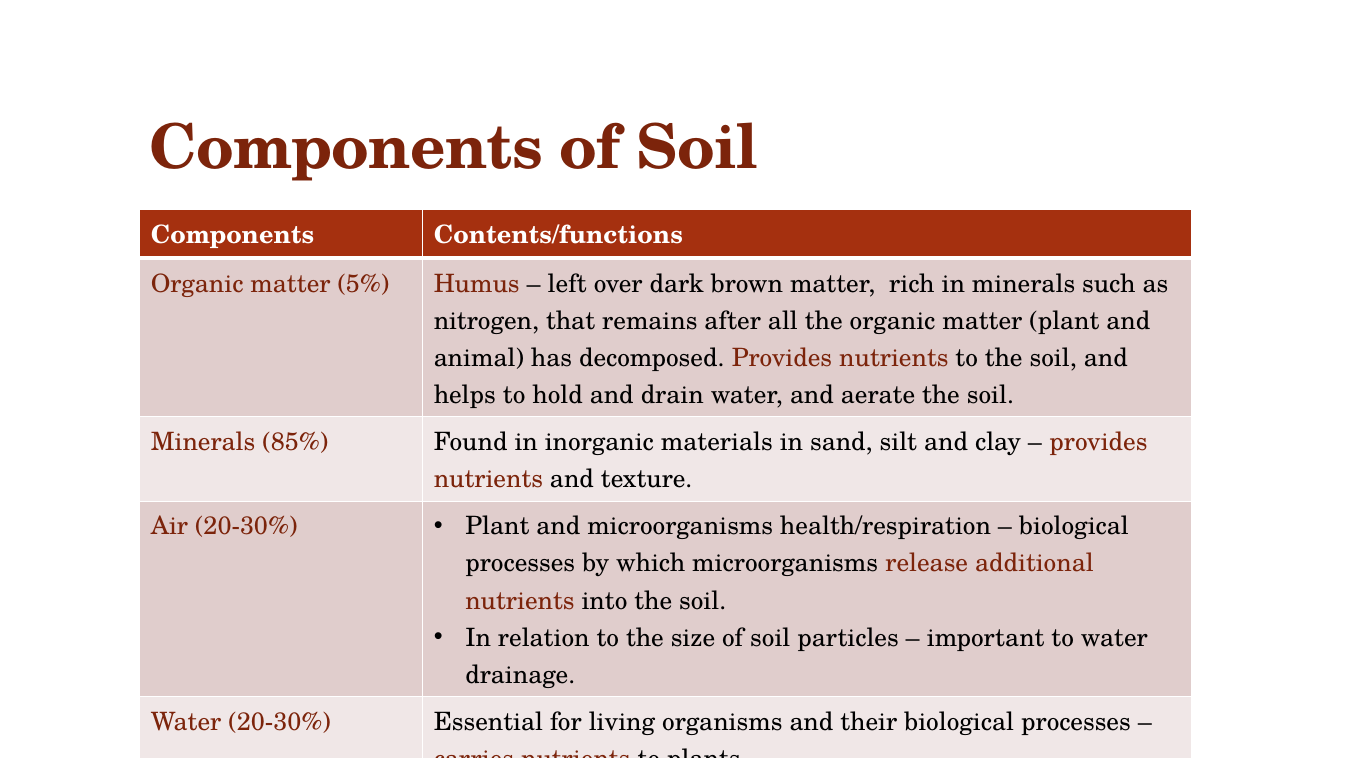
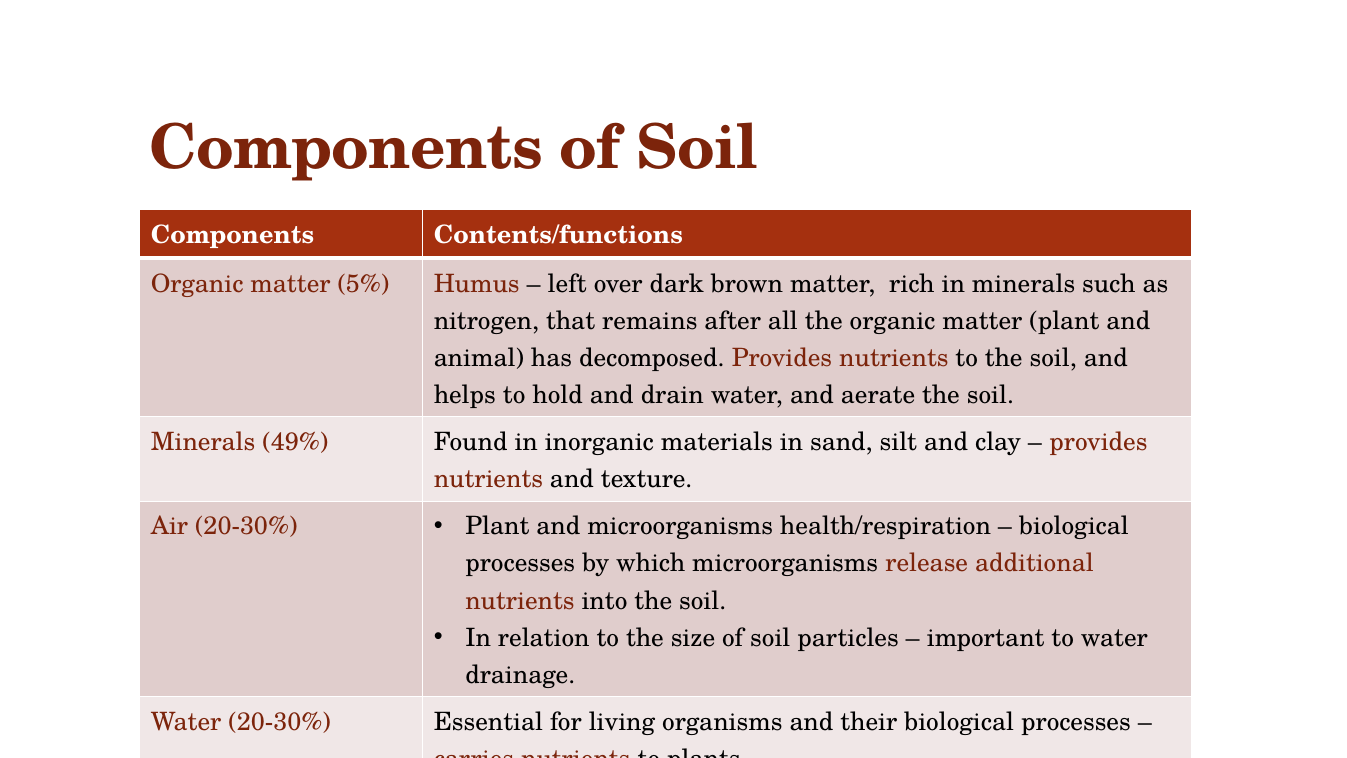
85%: 85% -> 49%
